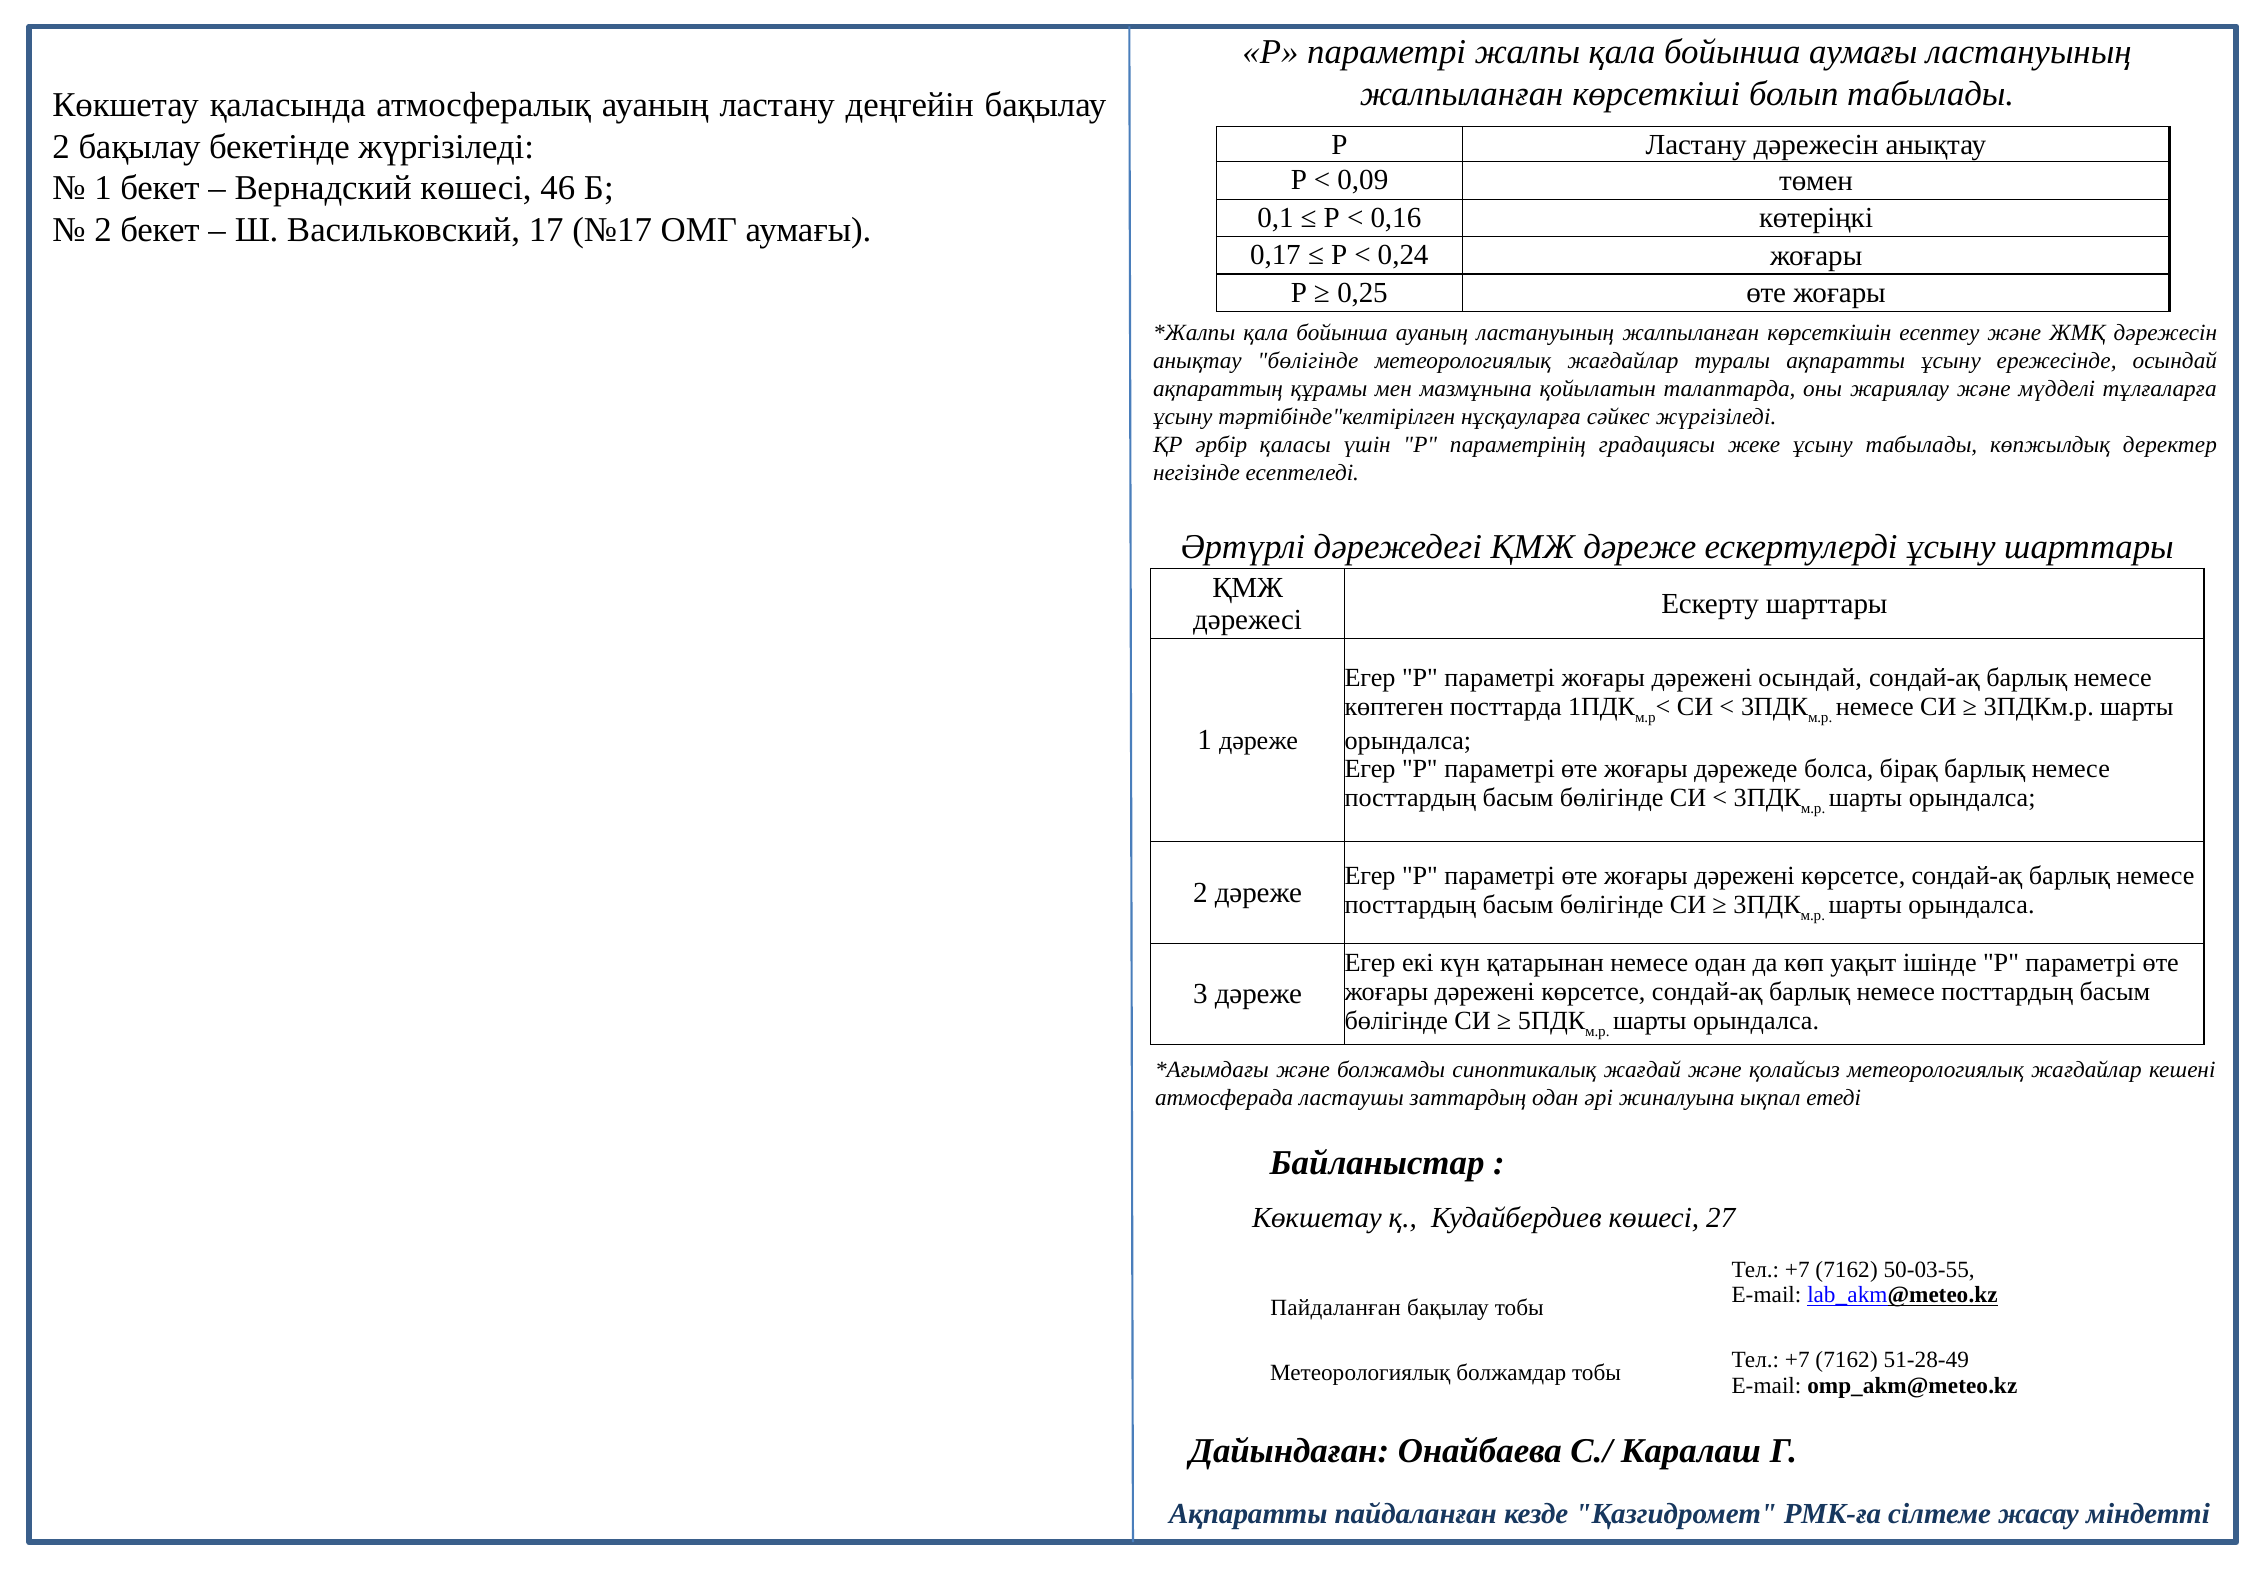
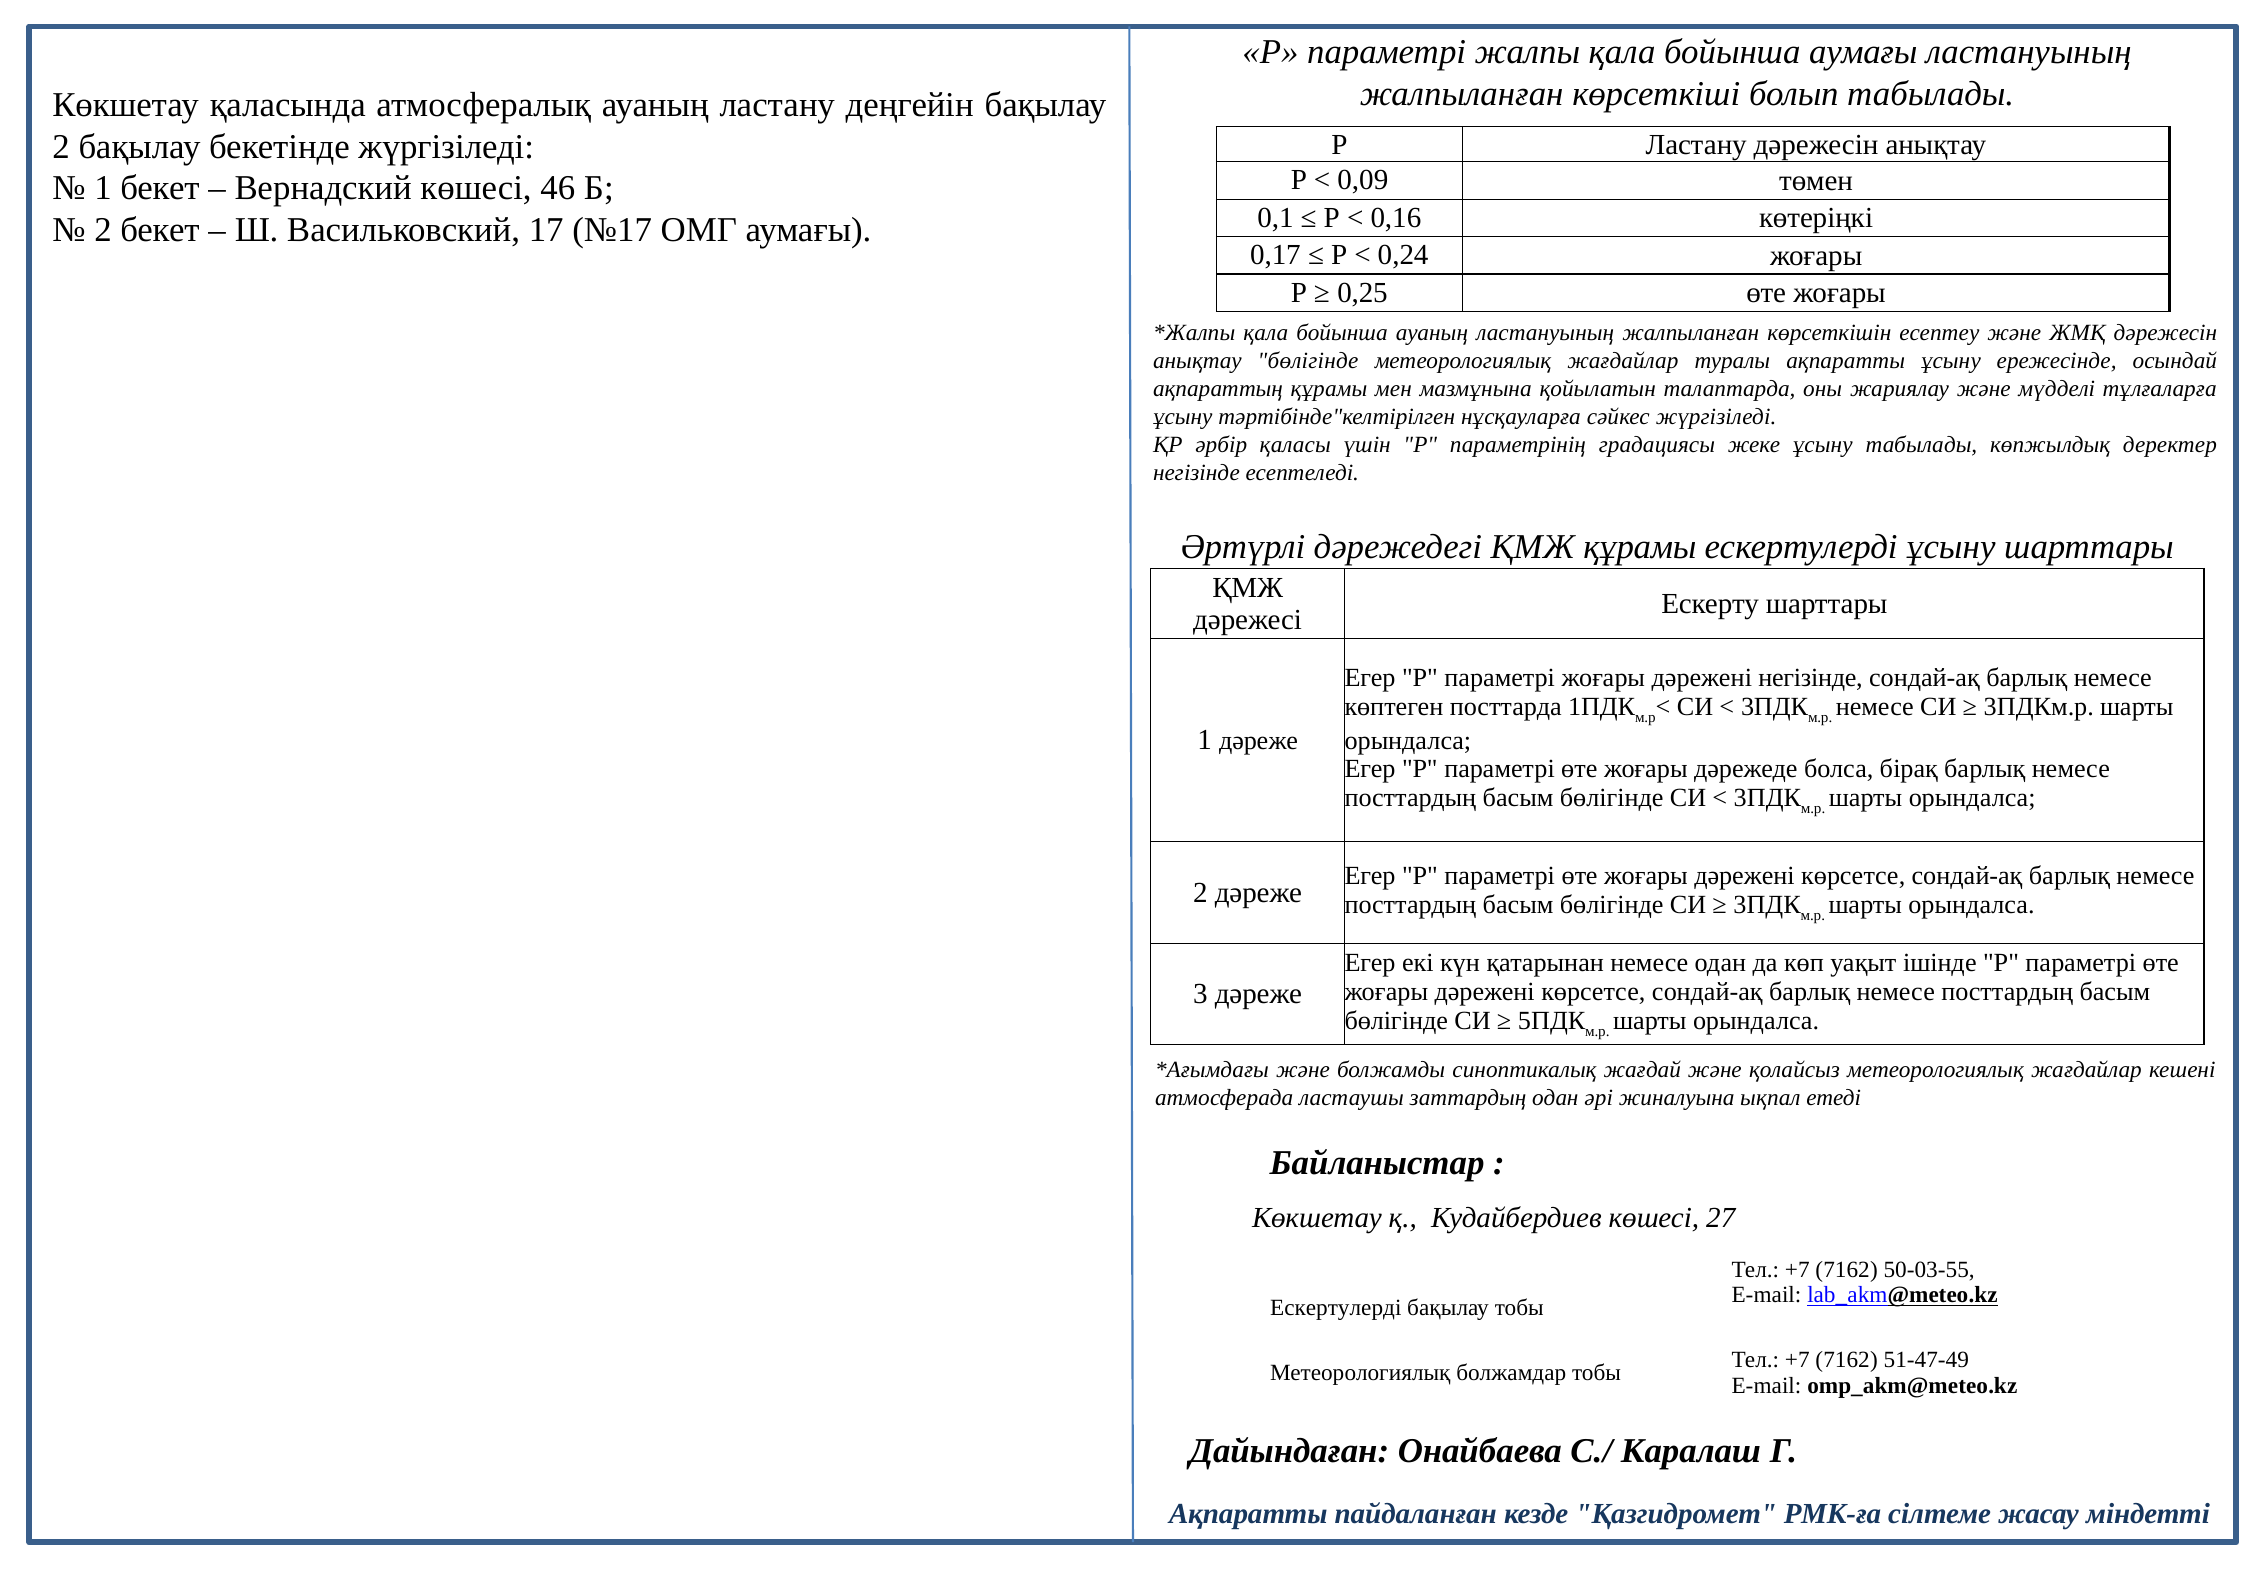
ҚМЖ дәреже: дәреже -> құрамы
дәрежені осындай: осындай -> негізінде
Пайдаланған at (1336, 1308): Пайдаланған -> Ескертулерді
51-28-49: 51-28-49 -> 51-47-49
